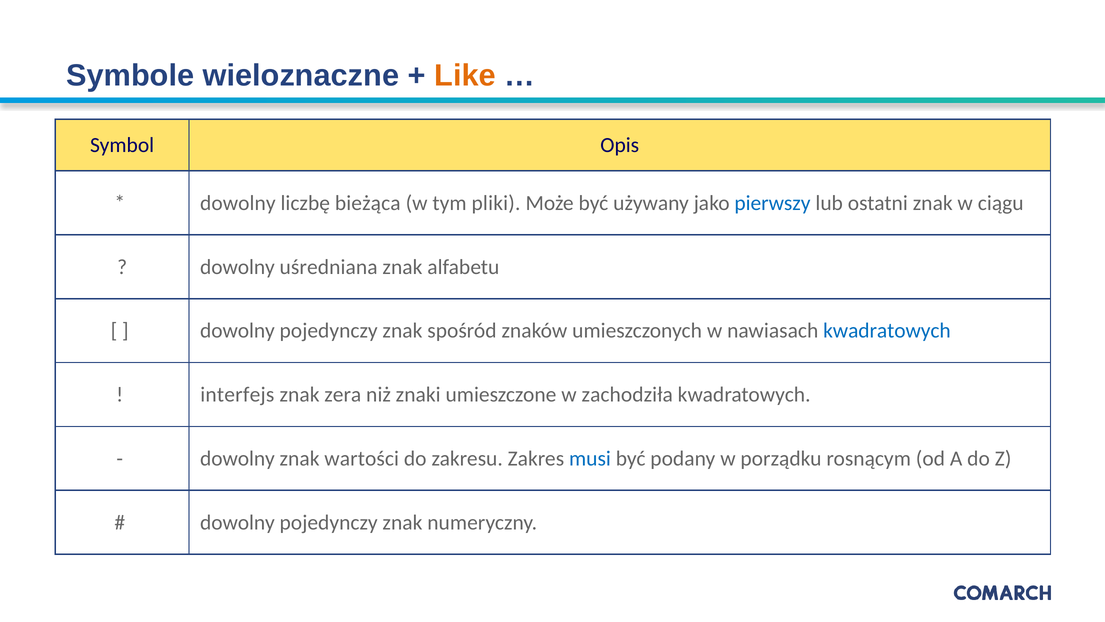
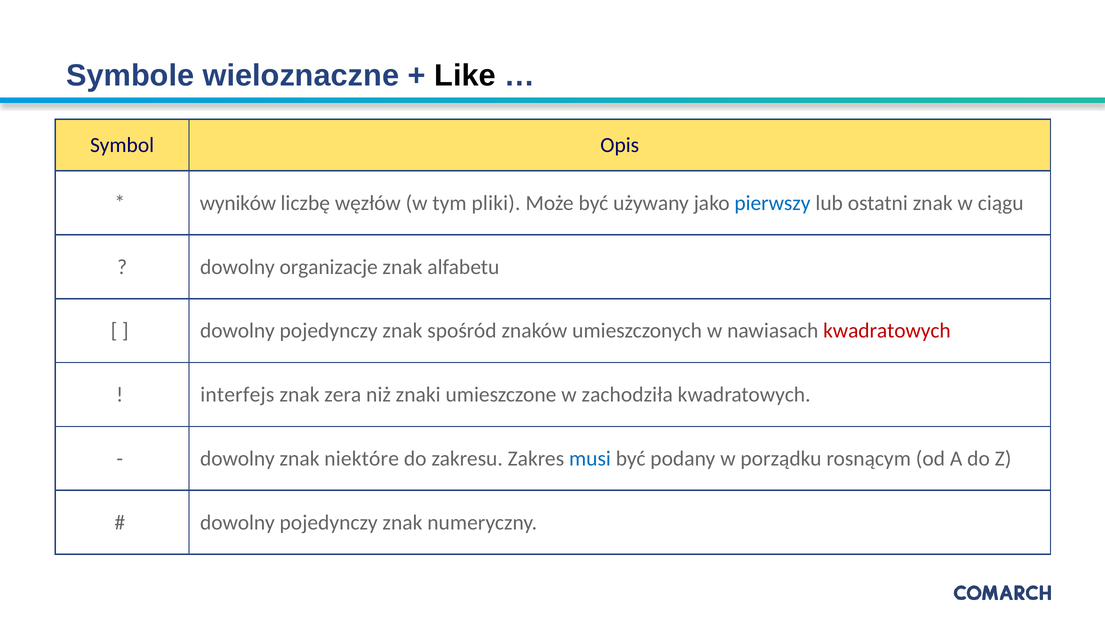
Like colour: orange -> black
dowolny at (238, 203): dowolny -> wyników
bieżąca: bieżąca -> węzłów
uśredniana: uśredniana -> organizacje
kwadratowych at (887, 331) colour: blue -> red
wartości: wartości -> niektóre
